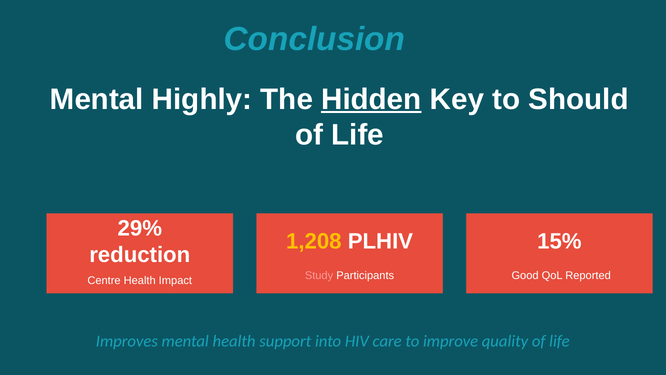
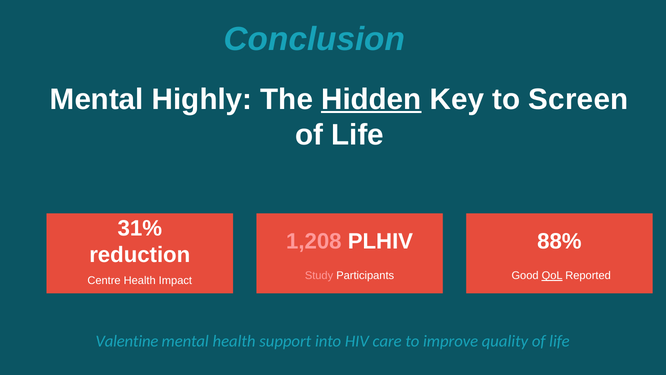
Should: Should -> Screen
29%: 29% -> 31%
1,208 colour: yellow -> pink
15%: 15% -> 88%
QoL underline: none -> present
Improves: Improves -> Valentine
